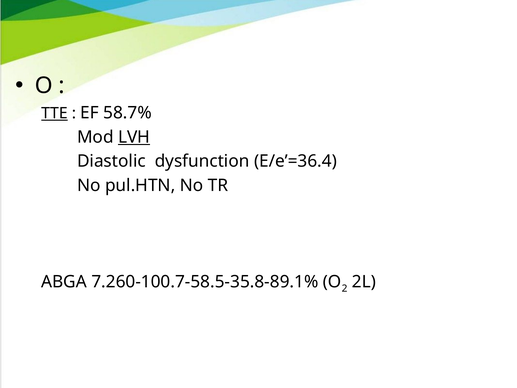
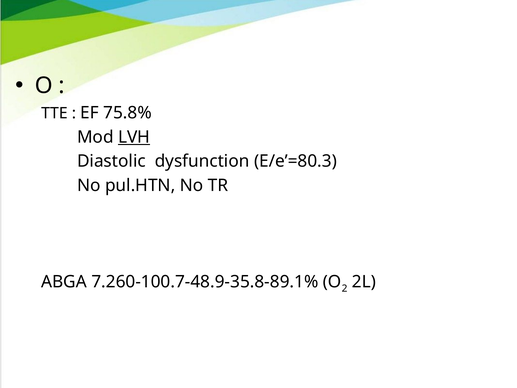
TTE underline: present -> none
58.7%: 58.7% -> 75.8%
E/e’=36.4: E/e’=36.4 -> E/e’=80.3
7.260-100.7-58.5-35.8-89.1%: 7.260-100.7-58.5-35.8-89.1% -> 7.260-100.7-48.9-35.8-89.1%
